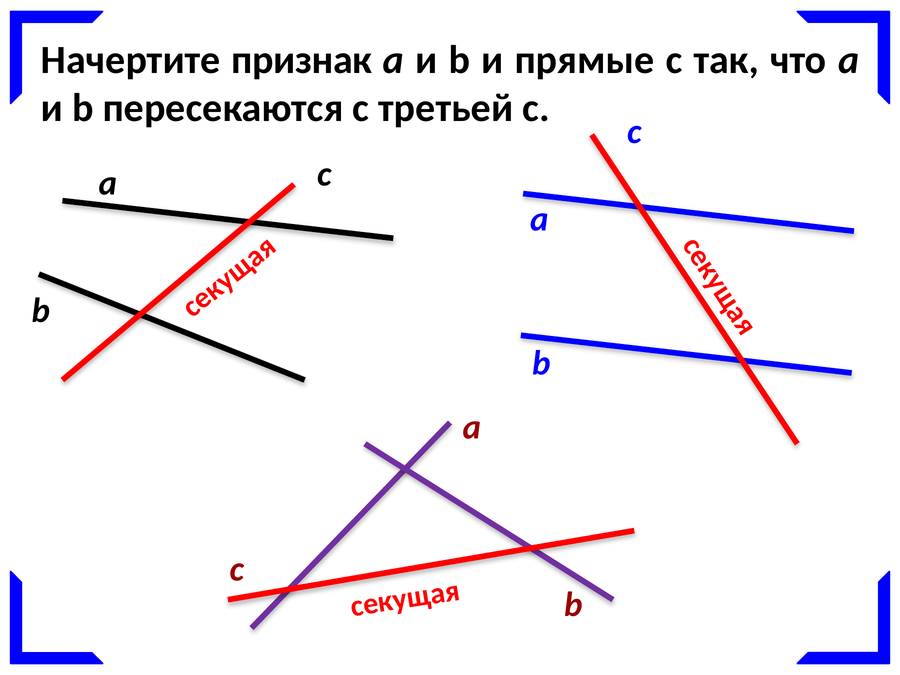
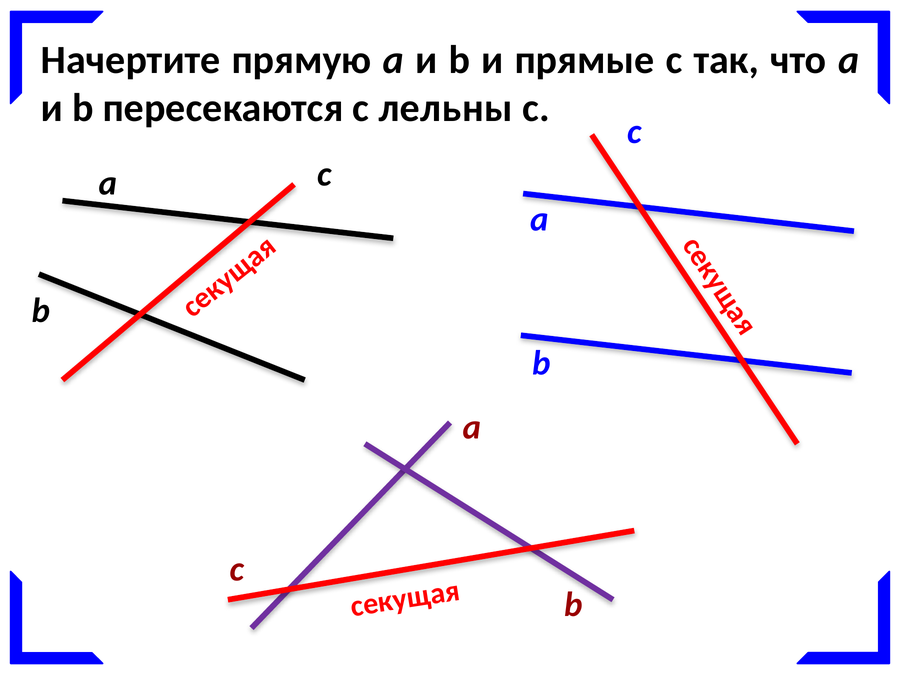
признак: признак -> прямую
третьей: третьей -> лельны
